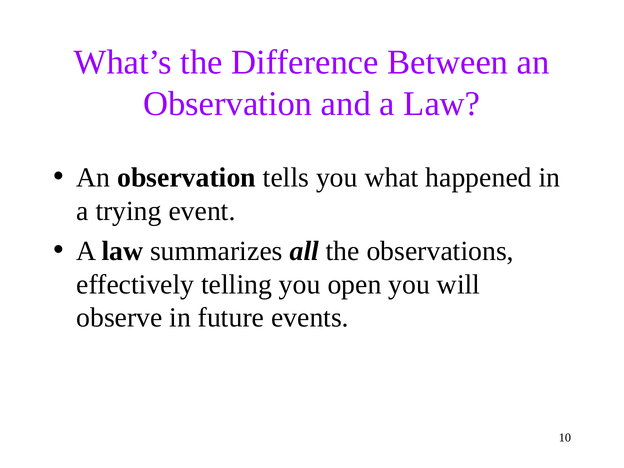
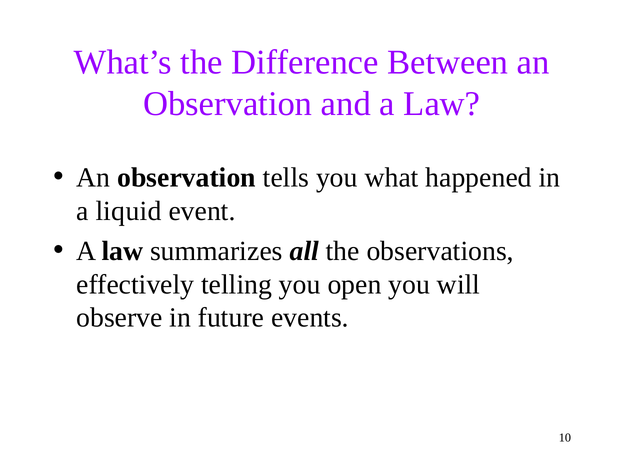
trying: trying -> liquid
